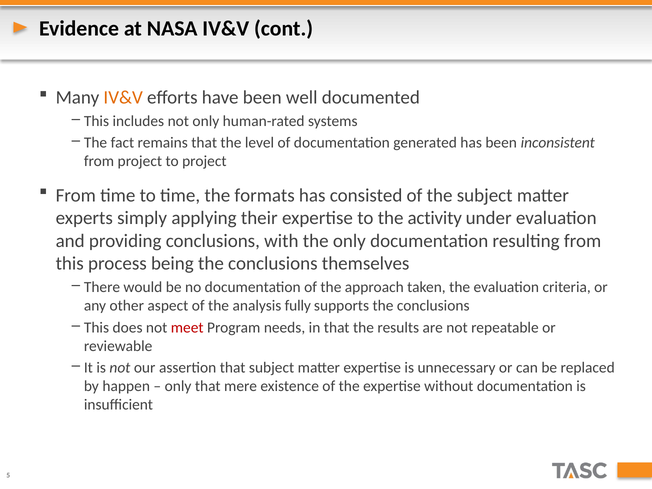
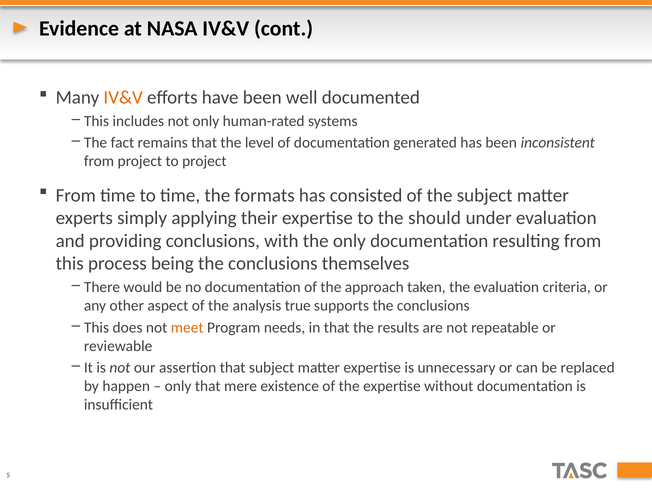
activity: activity -> should
fully: fully -> true
meet colour: red -> orange
